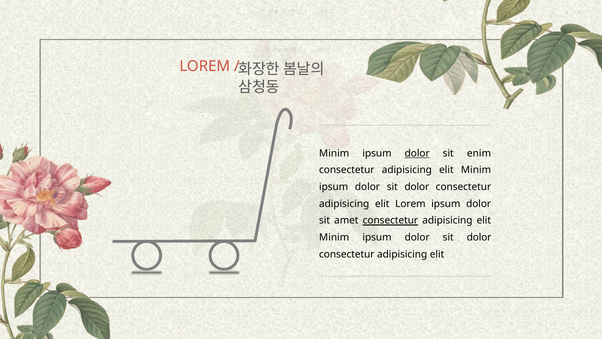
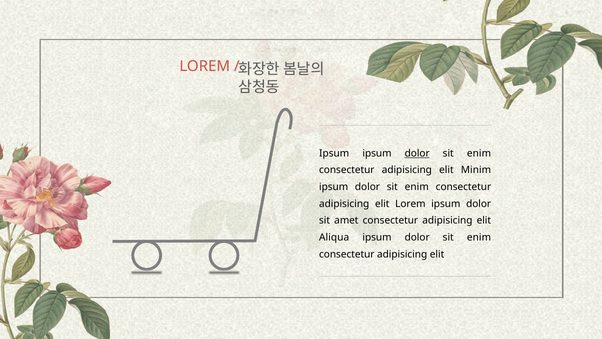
Minim at (334, 153): Minim -> Ipsum
dolor at (417, 187): dolor -> enim
consectetur at (390, 220) underline: present -> none
Minim at (334, 237): Minim -> Aliqua
dolor at (479, 237): dolor -> enim
